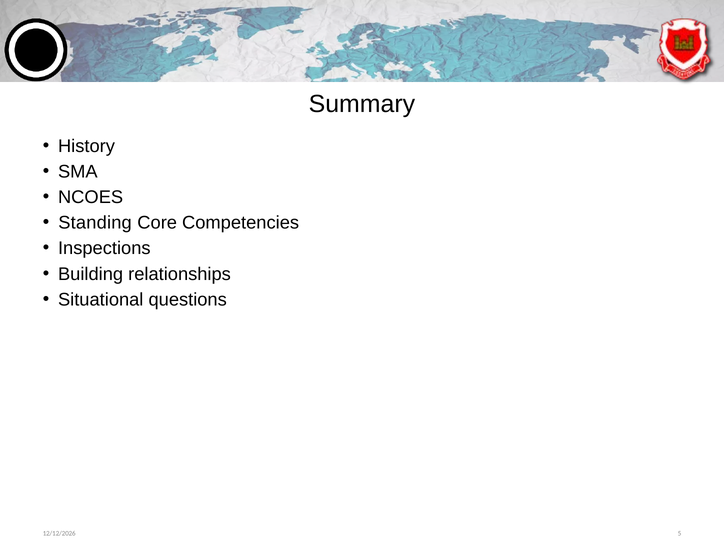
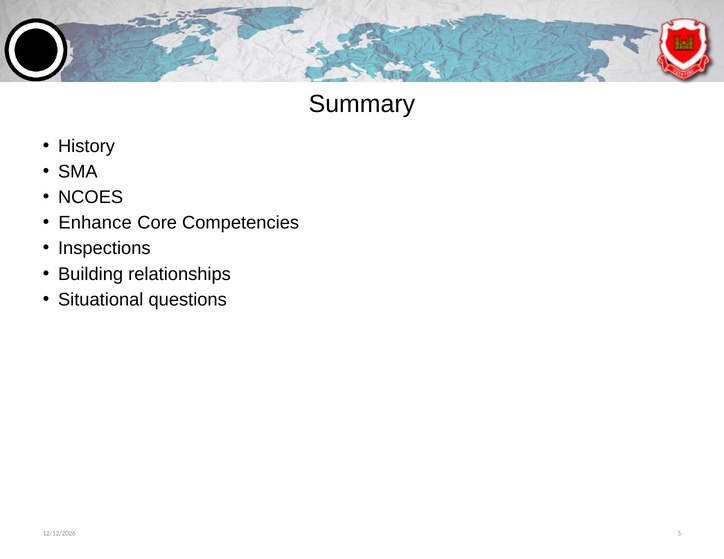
Standing: Standing -> Enhance
